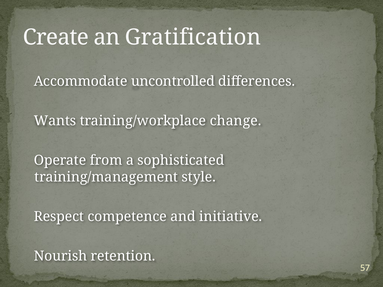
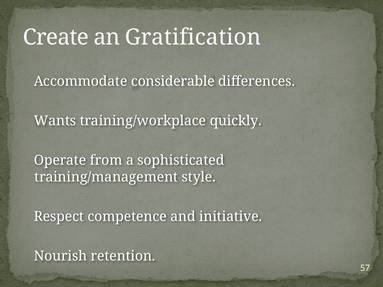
uncontrolled: uncontrolled -> considerable
change: change -> quickly
